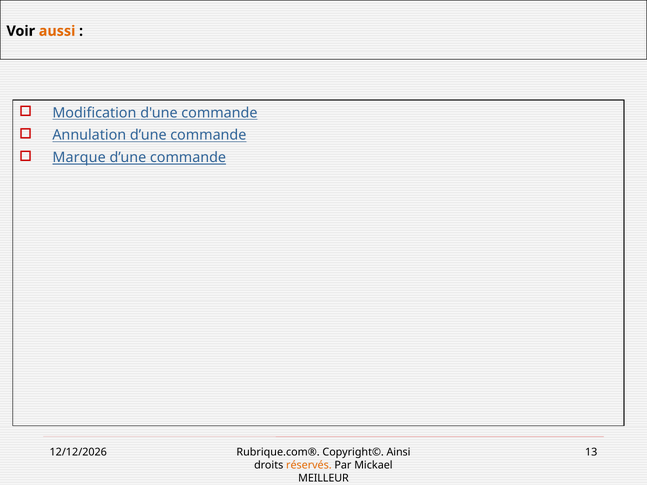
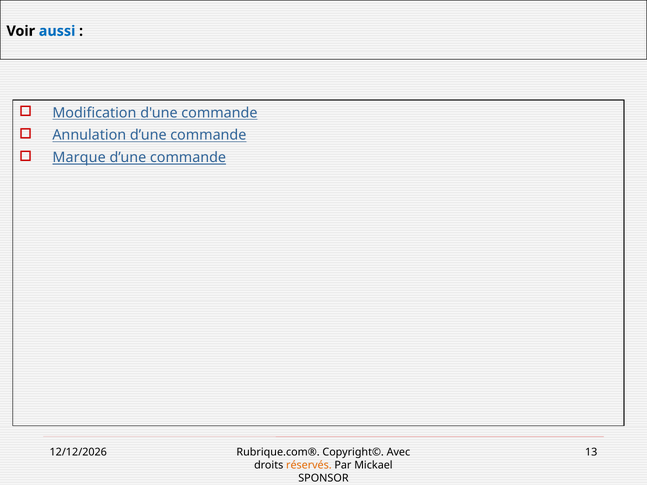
aussi colour: orange -> blue
Ainsi: Ainsi -> Avec
MEILLEUR: MEILLEUR -> SPONSOR
